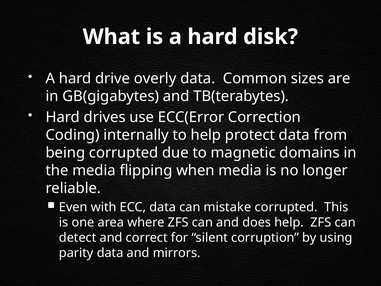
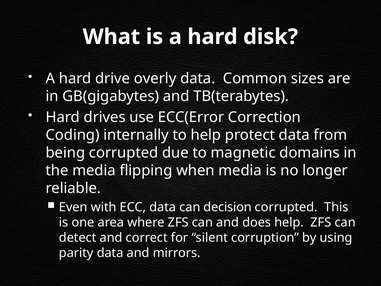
mistake: mistake -> decision
